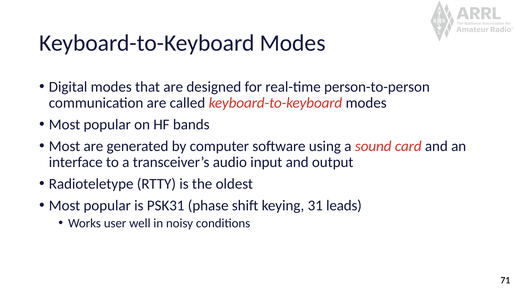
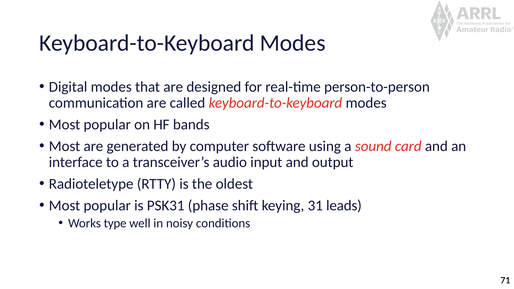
user: user -> type
